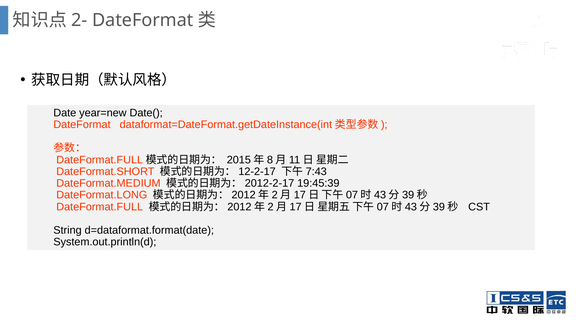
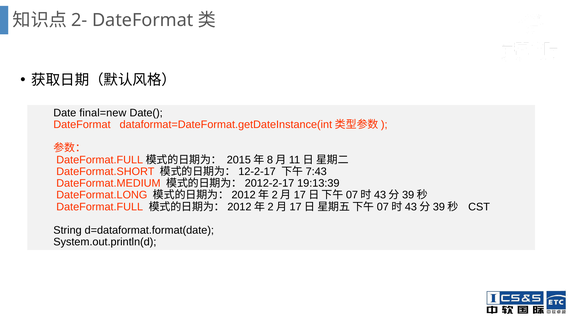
year=new: year=new -> final=new
19:45:39: 19:45:39 -> 19:13:39
